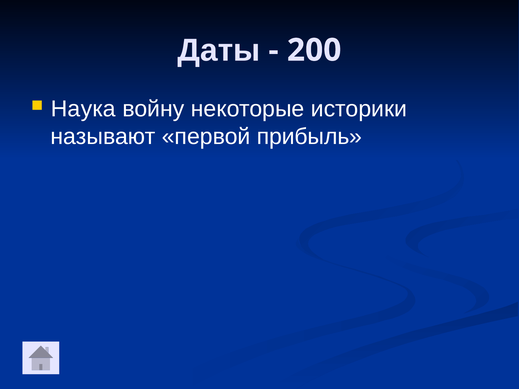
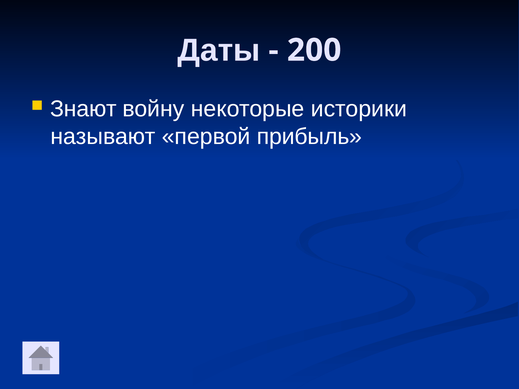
Наука: Наука -> Знают
